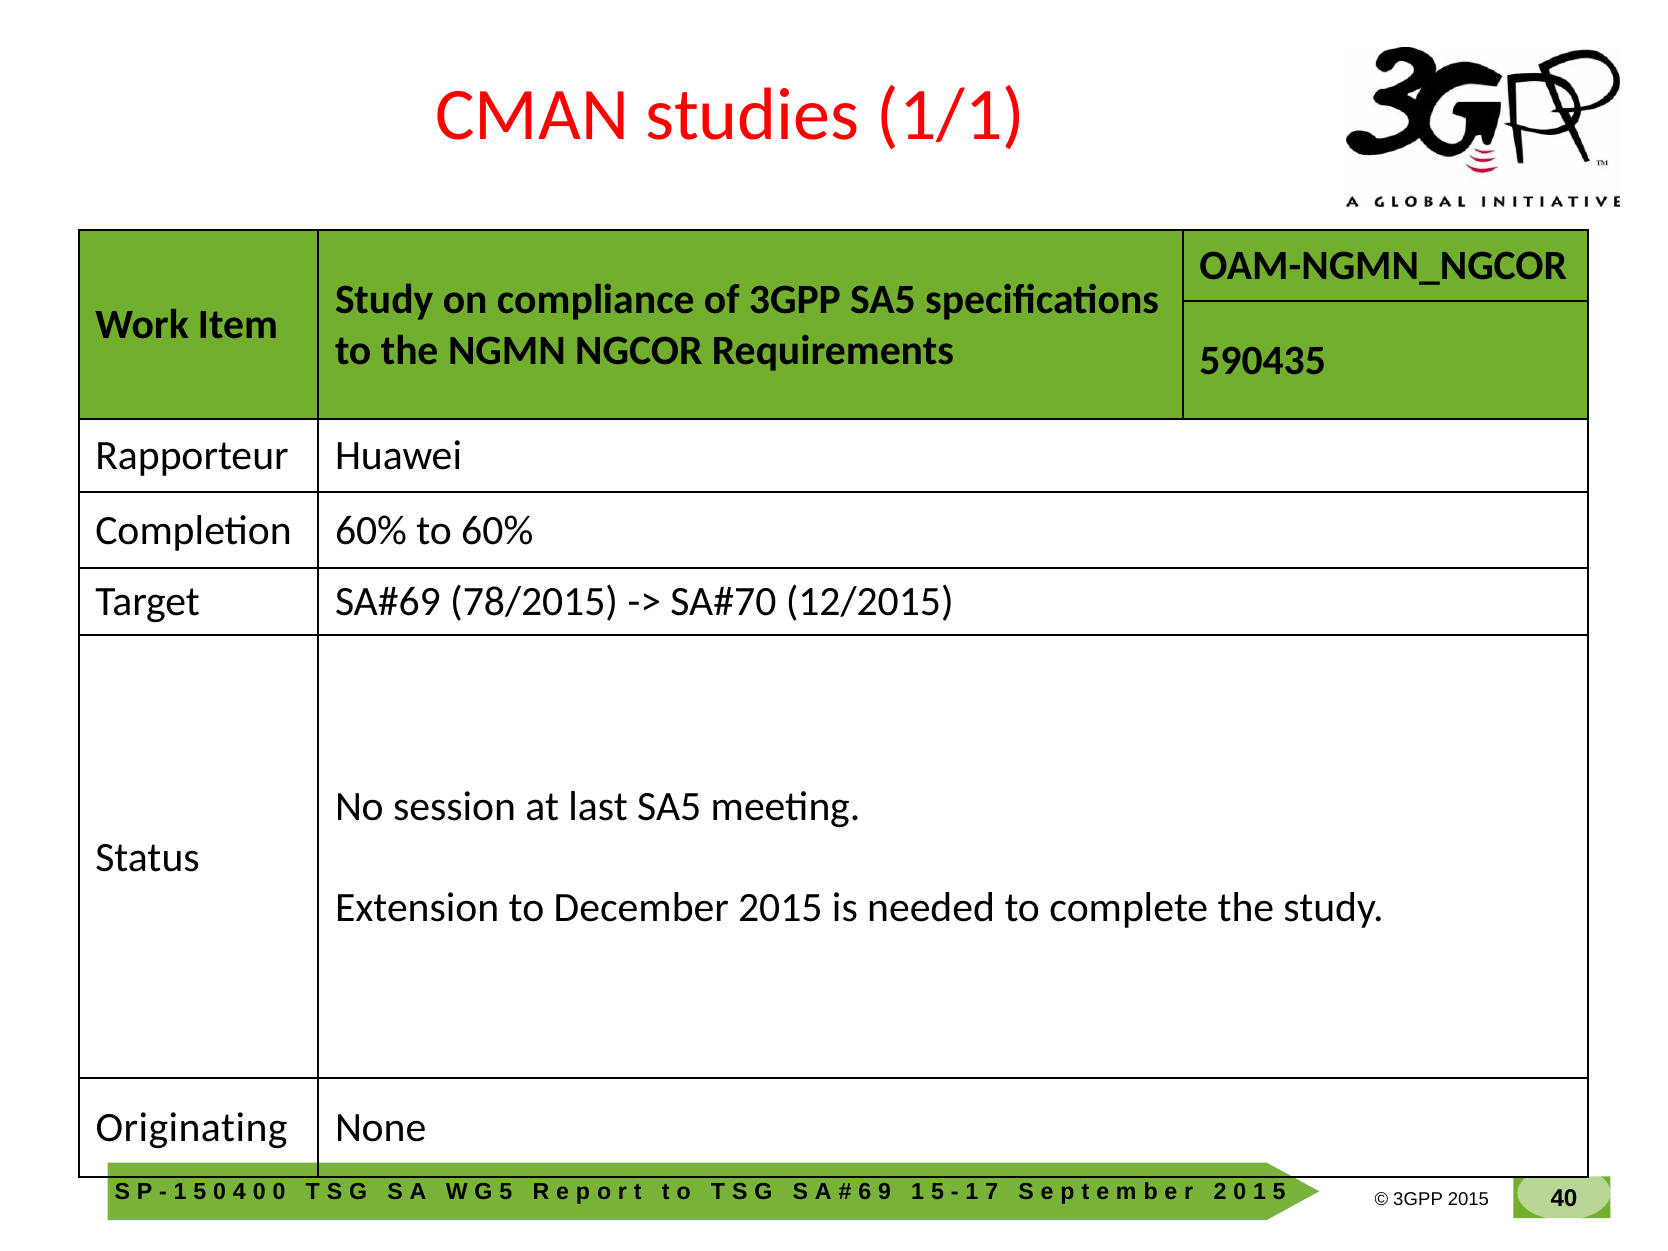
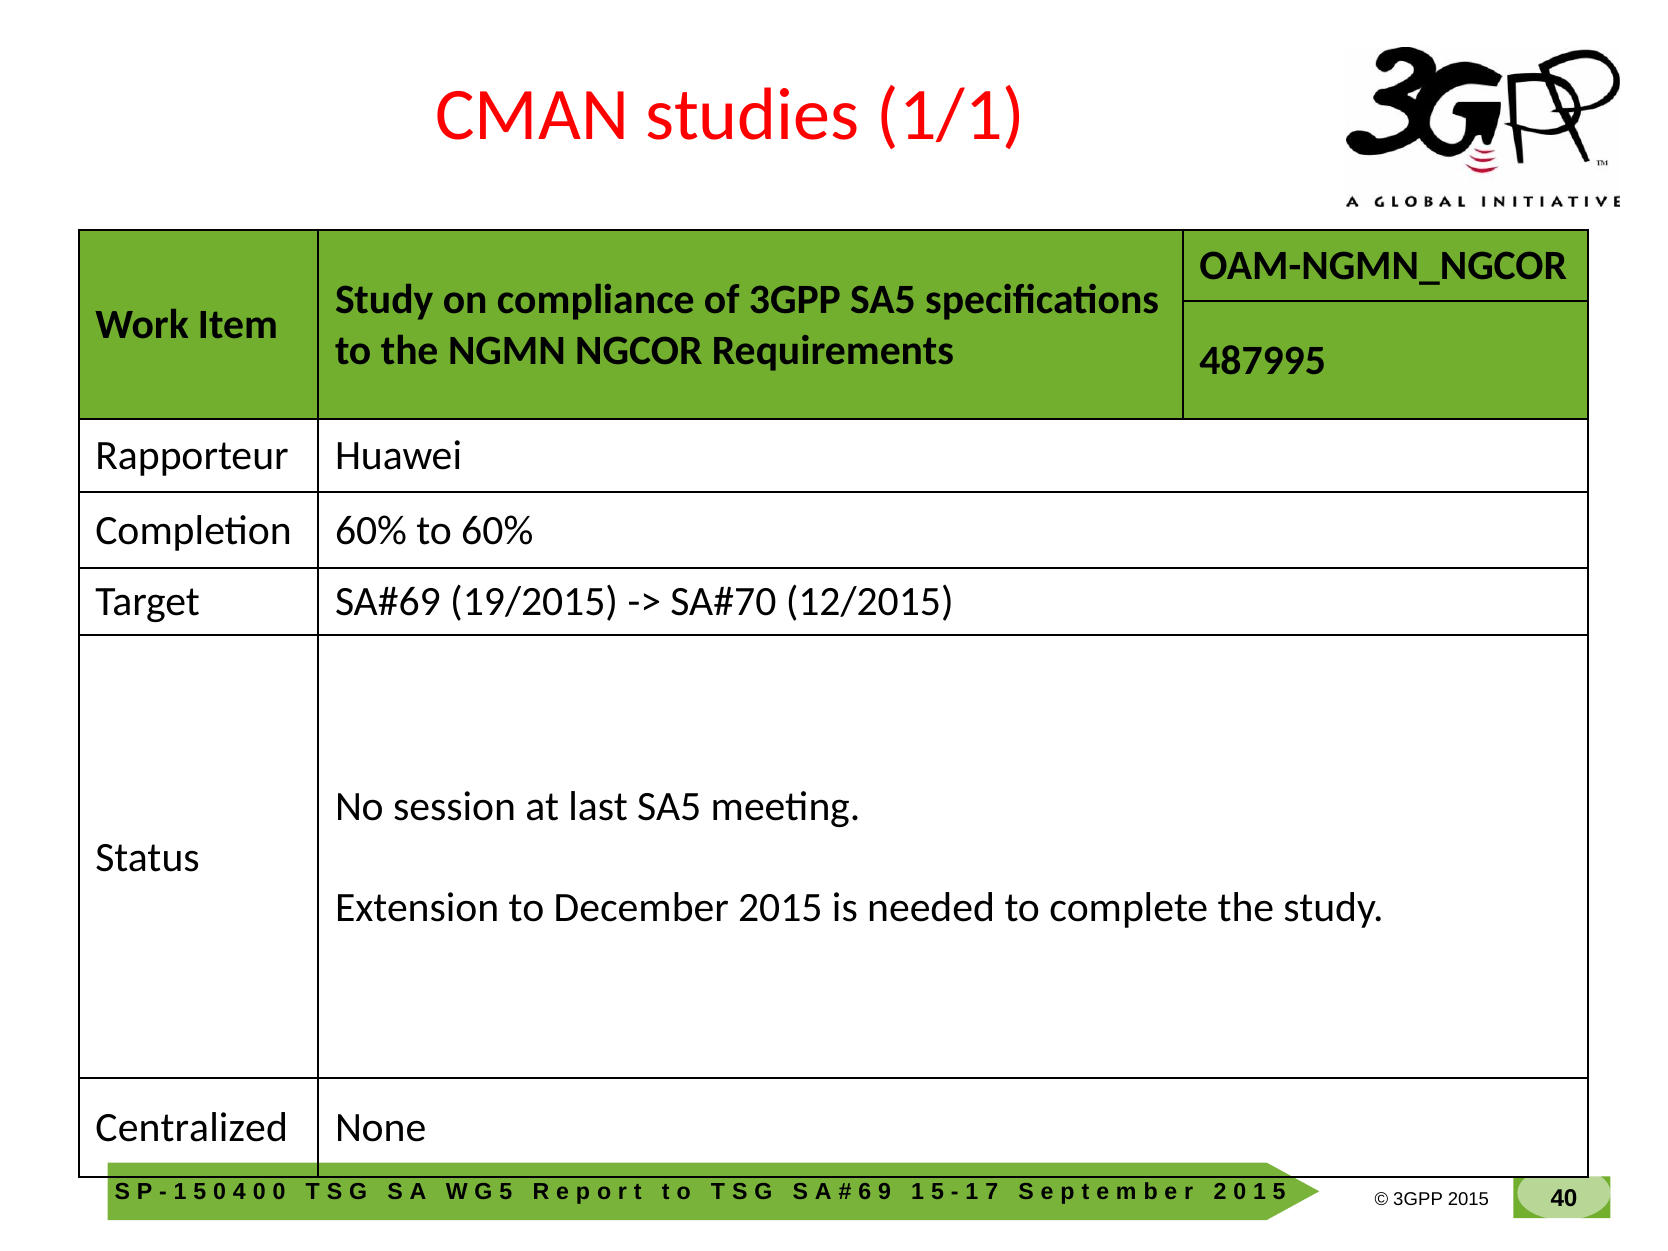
590435: 590435 -> 487995
78/2015: 78/2015 -> 19/2015
Originating: Originating -> Centralized
